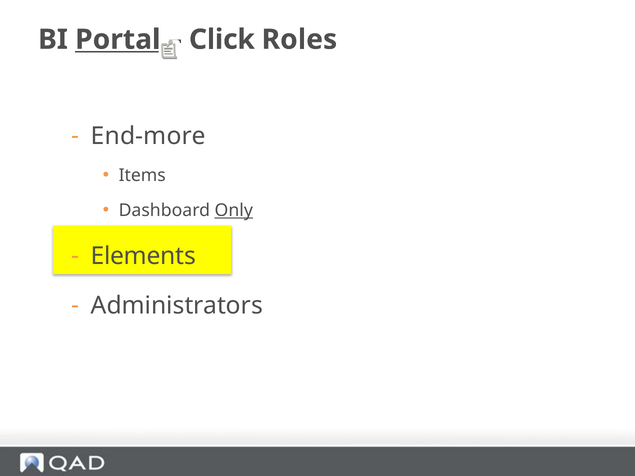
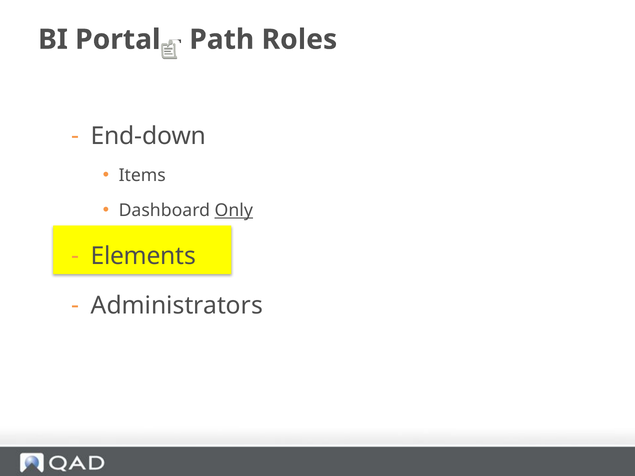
Portal underline: present -> none
Click: Click -> Path
End-more: End-more -> End-down
